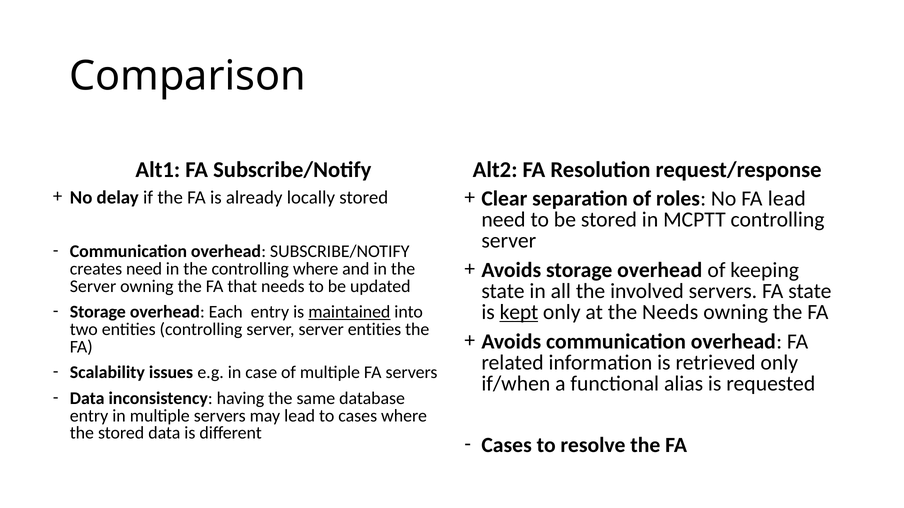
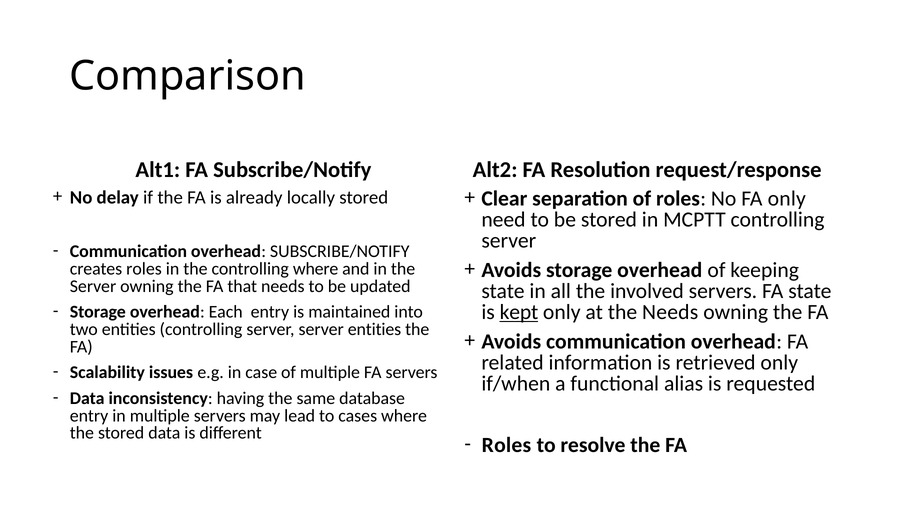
FA lead: lead -> only
creates need: need -> roles
maintained underline: present -> none
Cases at (507, 445): Cases -> Roles
